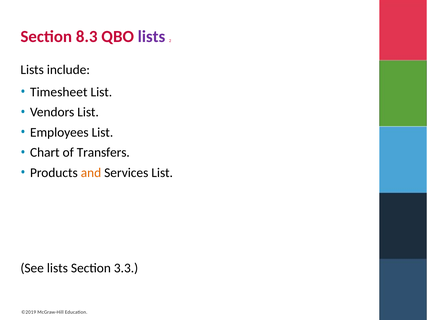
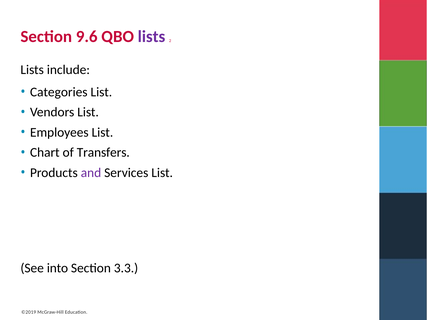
8.3: 8.3 -> 9.6
Timesheet: Timesheet -> Categories
and colour: orange -> purple
See lists: lists -> into
